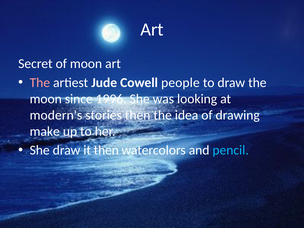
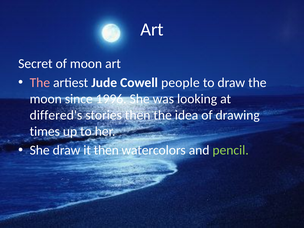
modern's: modern's -> differed's
make: make -> times
pencil colour: light blue -> light green
